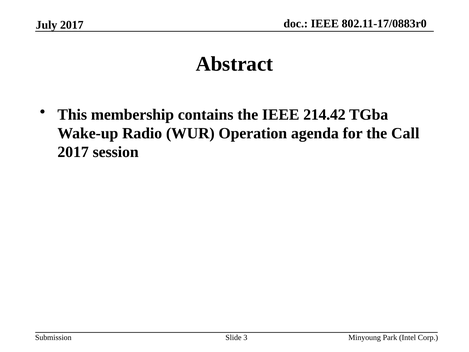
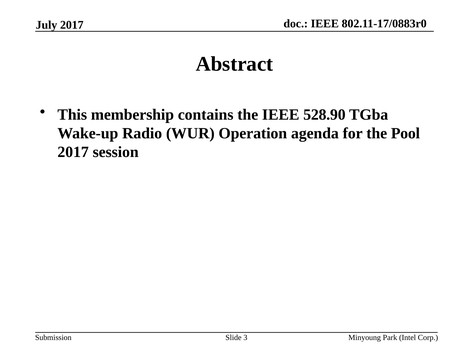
214.42: 214.42 -> 528.90
Call: Call -> Pool
